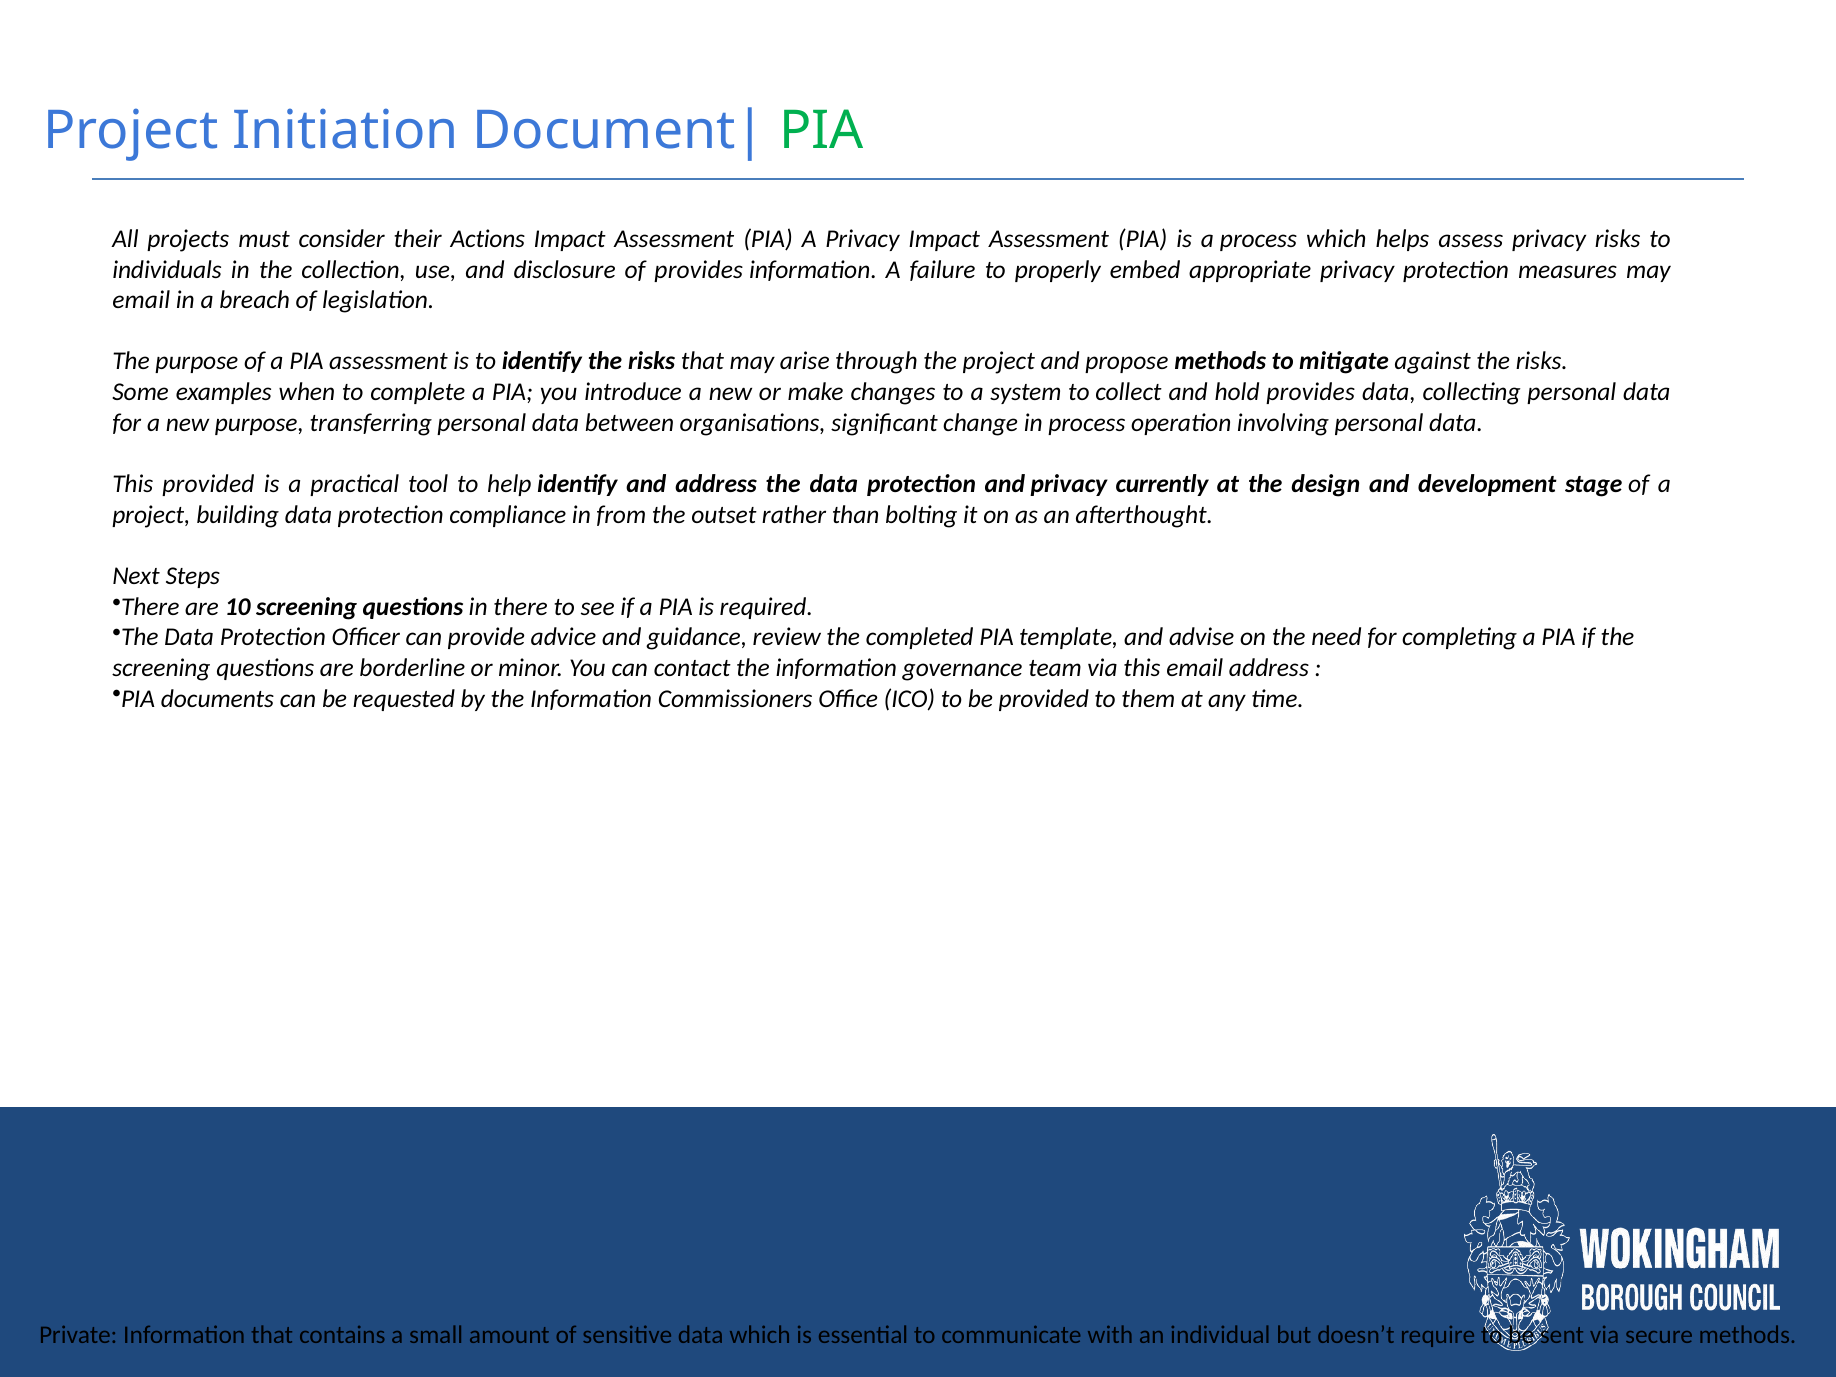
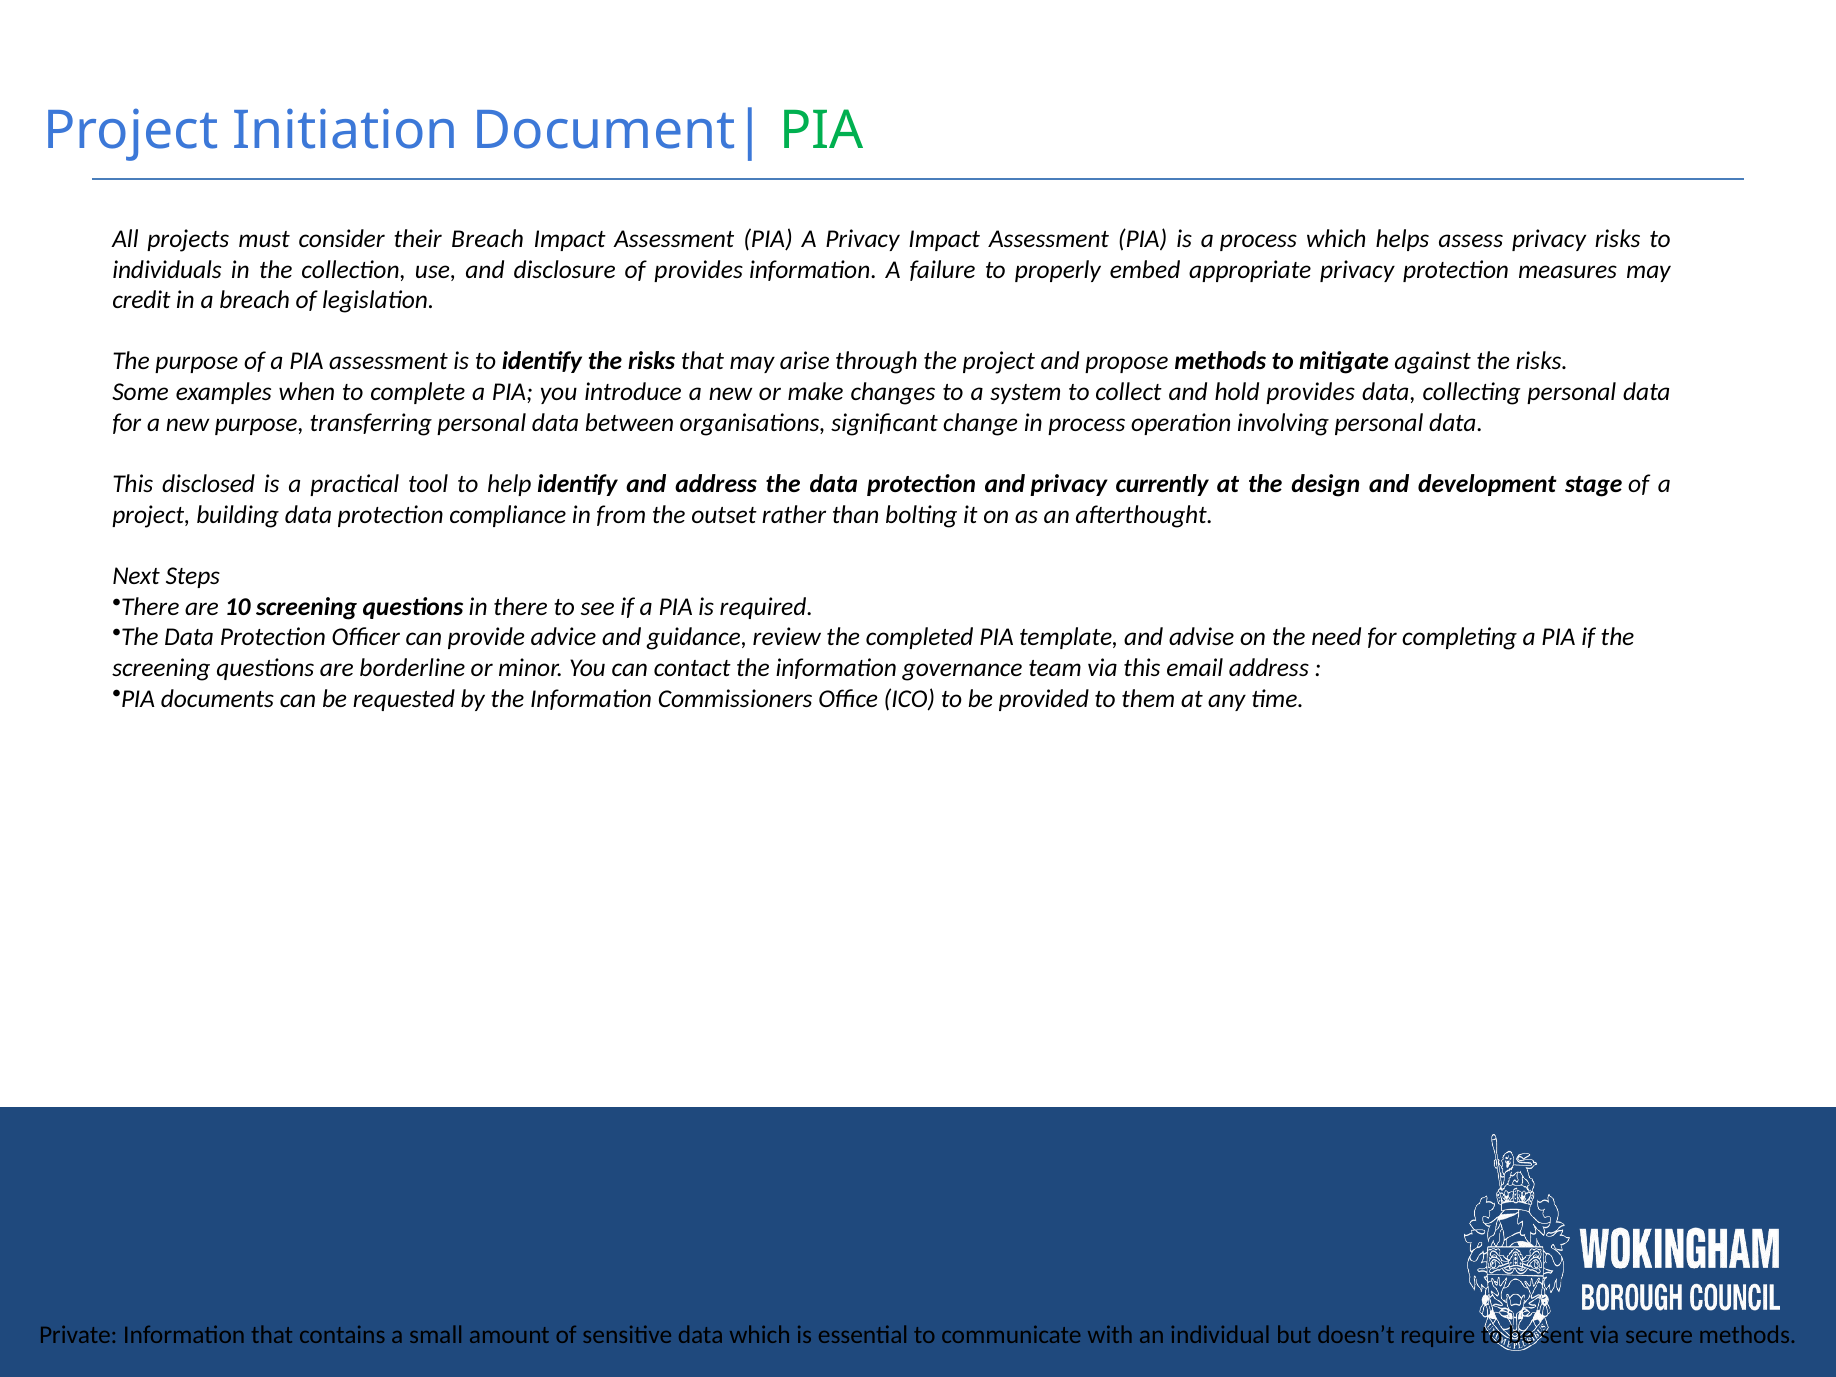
their Actions: Actions -> Breach
email at (141, 300): email -> credit
This provided: provided -> disclosed
